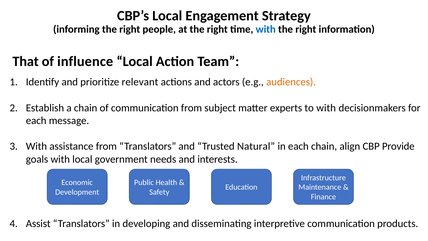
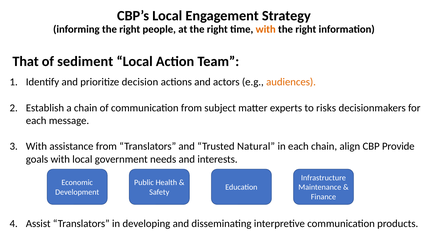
with at (266, 29) colour: blue -> orange
influence: influence -> sediment
relevant: relevant -> decision
to with: with -> risks
